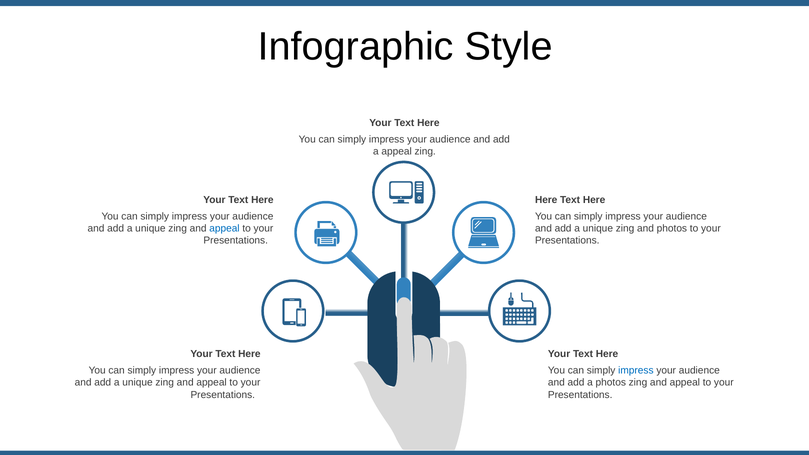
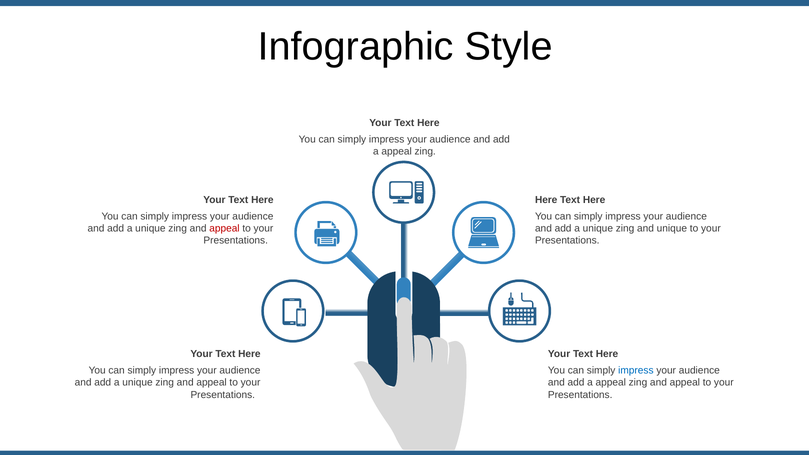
appeal at (224, 228) colour: blue -> red
and photos: photos -> unique
photos at (611, 383): photos -> appeal
